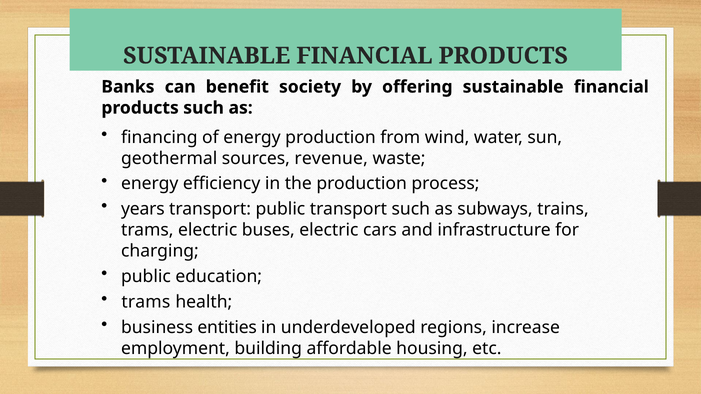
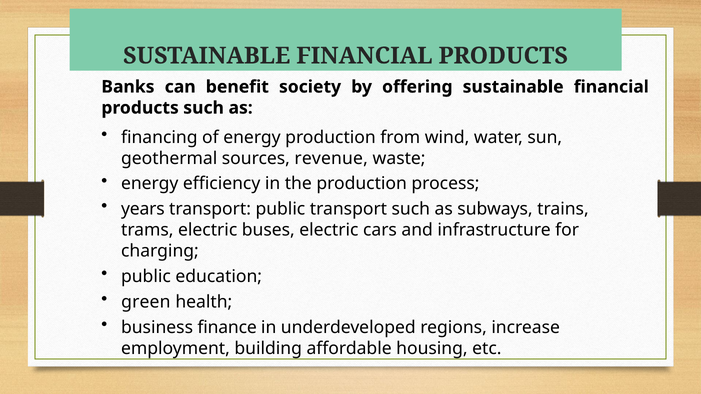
trams at (146, 302): trams -> green
entities: entities -> finance
